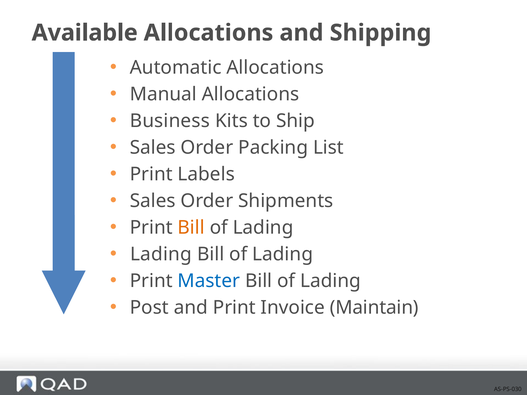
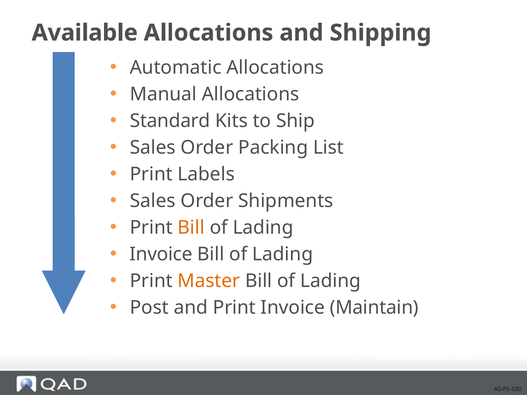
Business: Business -> Standard
Lading at (161, 254): Lading -> Invoice
Master colour: blue -> orange
